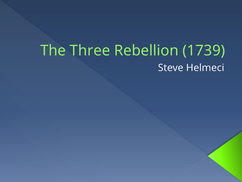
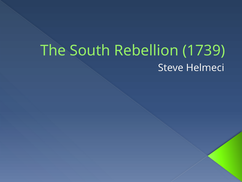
Three: Three -> South
